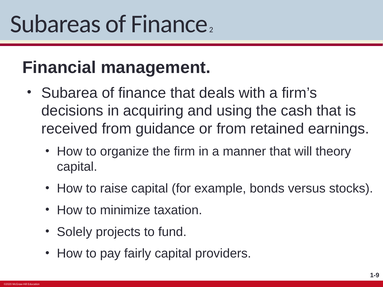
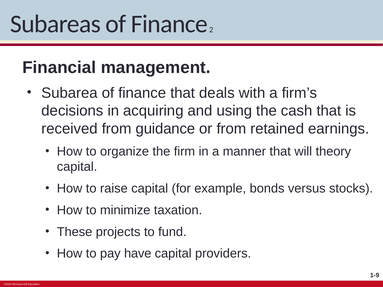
Solely: Solely -> These
fairly: fairly -> have
